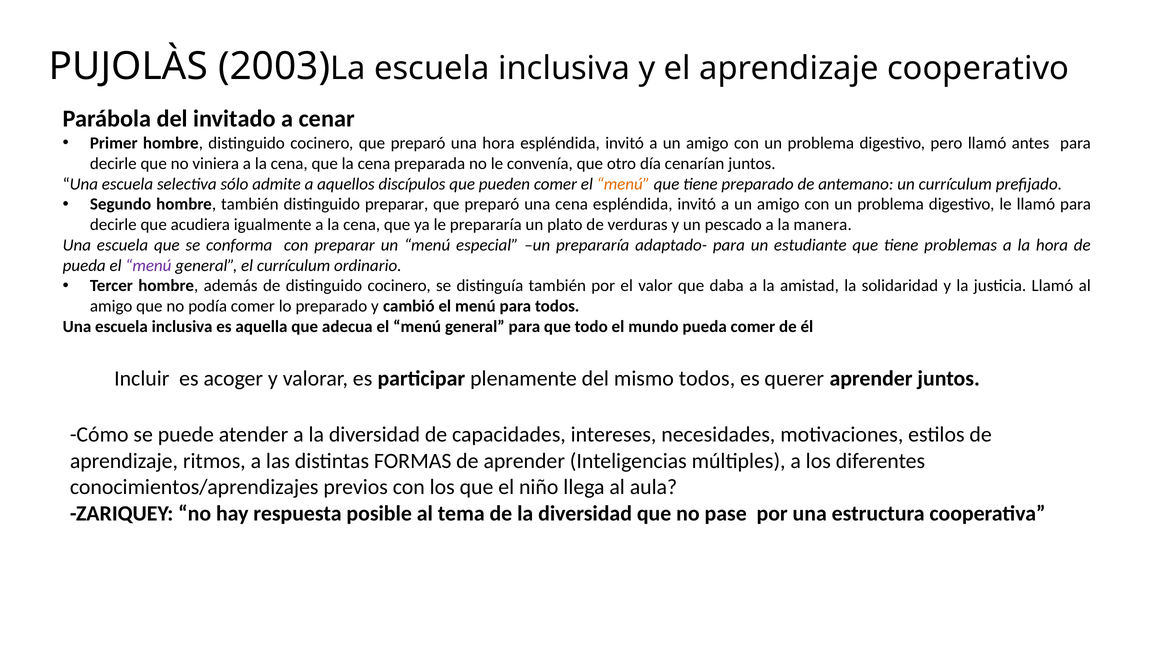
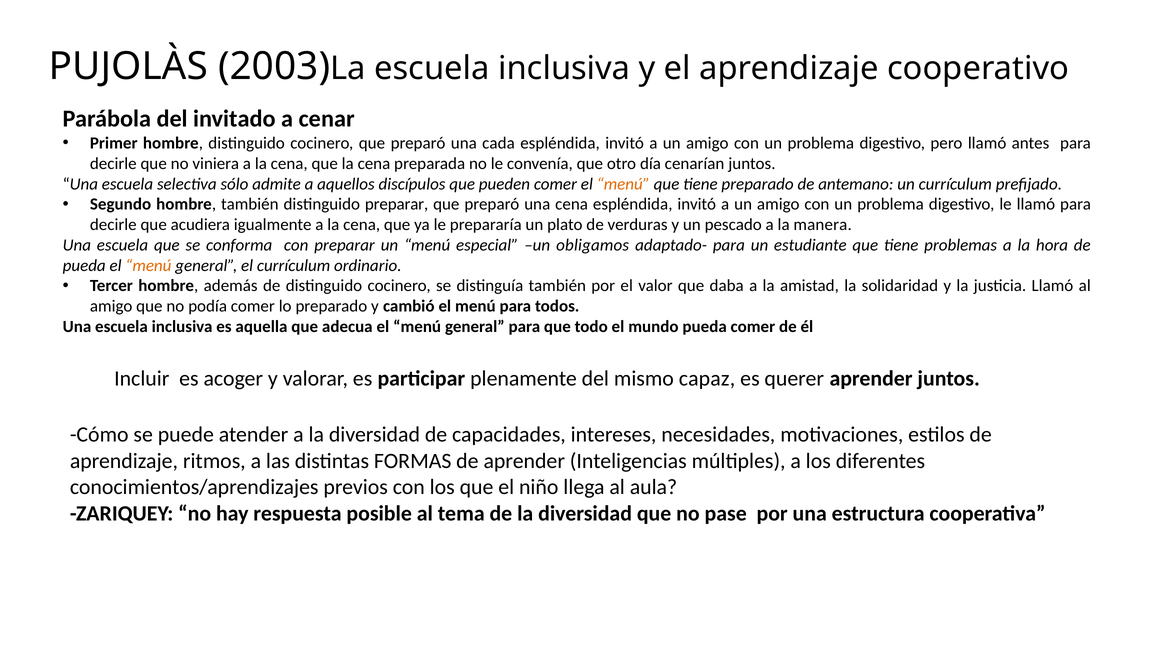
una hora: hora -> cada
un prepararía: prepararía -> obligamos
menú at (148, 265) colour: purple -> orange
mismo todos: todos -> capaz
